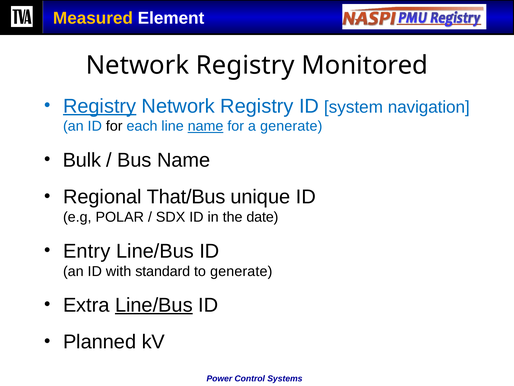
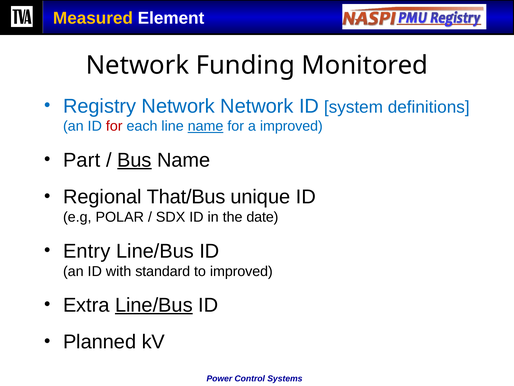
Registry at (245, 65): Registry -> Funding
Registry at (100, 106) underline: present -> none
Registry at (257, 106): Registry -> Network
navigation: navigation -> definitions
for at (114, 126) colour: black -> red
a generate: generate -> improved
Bulk: Bulk -> Part
Bus underline: none -> present
to generate: generate -> improved
